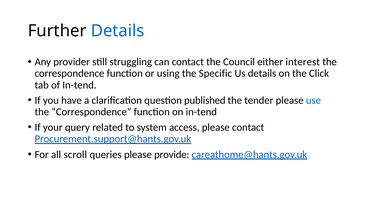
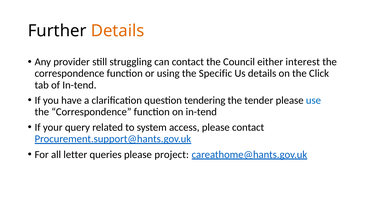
Details at (118, 31) colour: blue -> orange
published: published -> tendering
scroll: scroll -> letter
provide: provide -> project
